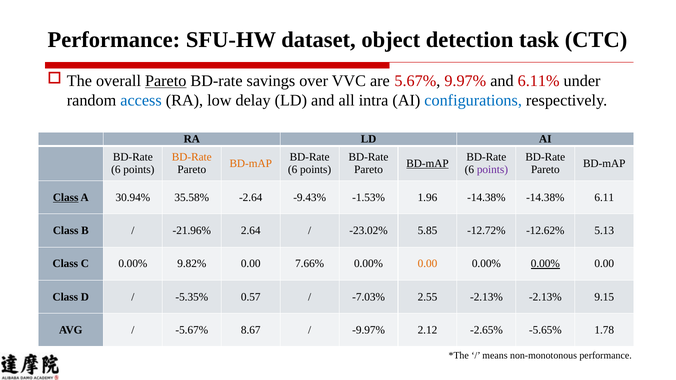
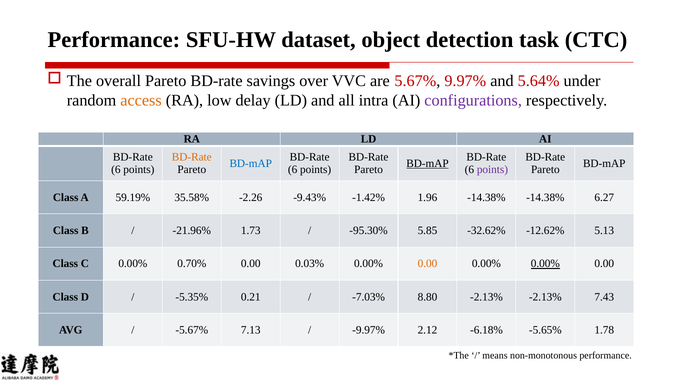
Pareto at (166, 81) underline: present -> none
6.11%: 6.11% -> 5.64%
access colour: blue -> orange
configurations colour: blue -> purple
BD-mAP at (251, 164) colour: orange -> blue
Class at (66, 198) underline: present -> none
30.94%: 30.94% -> 59.19%
-2.64: -2.64 -> -2.26
-1.53%: -1.53% -> -1.42%
6.11: 6.11 -> 6.27
2.64: 2.64 -> 1.73
-23.02%: -23.02% -> -95.30%
-12.72%: -12.72% -> -32.62%
9.82%: 9.82% -> 0.70%
7.66%: 7.66% -> 0.03%
0.57: 0.57 -> 0.21
2.55: 2.55 -> 8.80
9.15: 9.15 -> 7.43
8.67: 8.67 -> 7.13
-2.65%: -2.65% -> -6.18%
